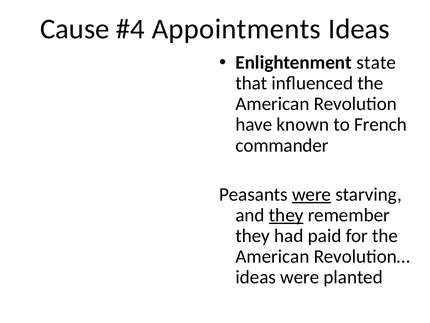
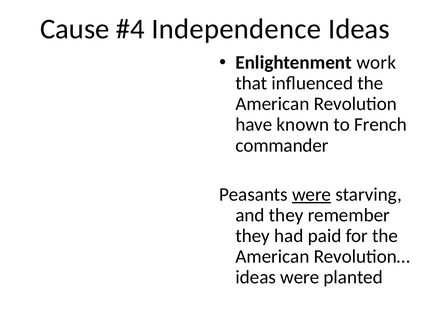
Appointments: Appointments -> Independence
state: state -> work
they at (286, 215) underline: present -> none
